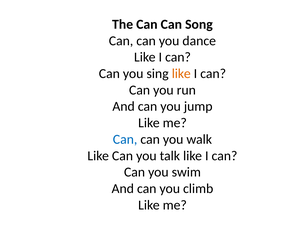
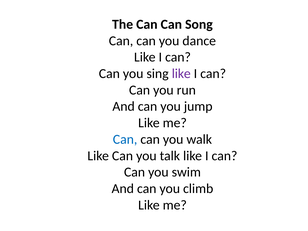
like at (181, 74) colour: orange -> purple
